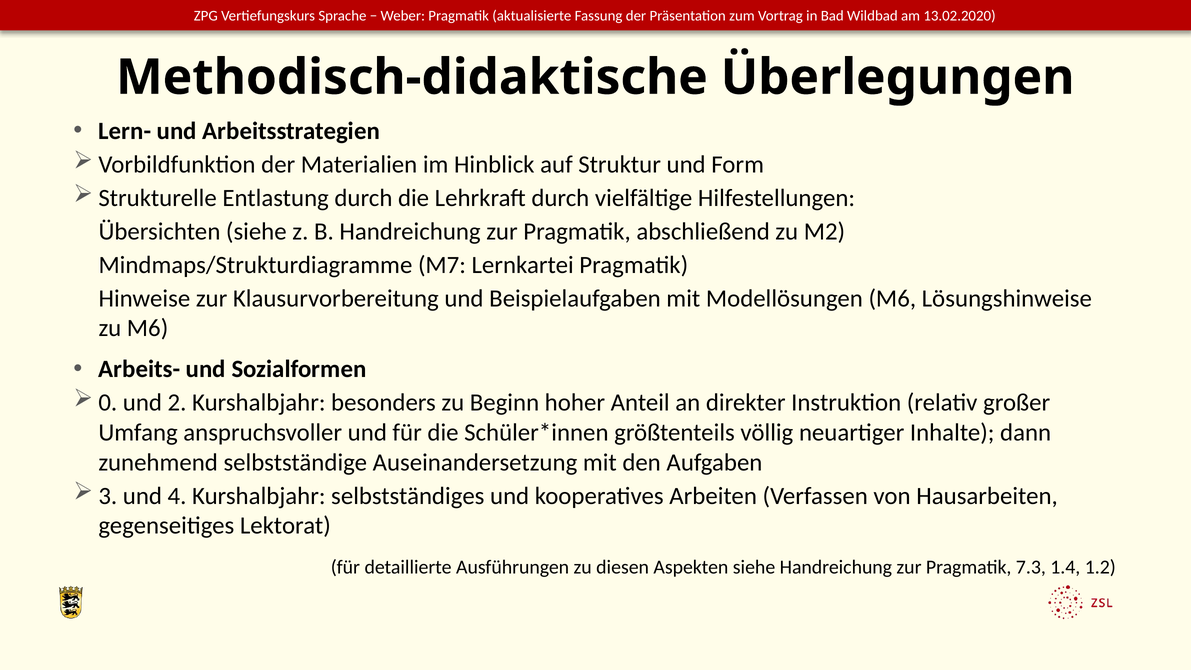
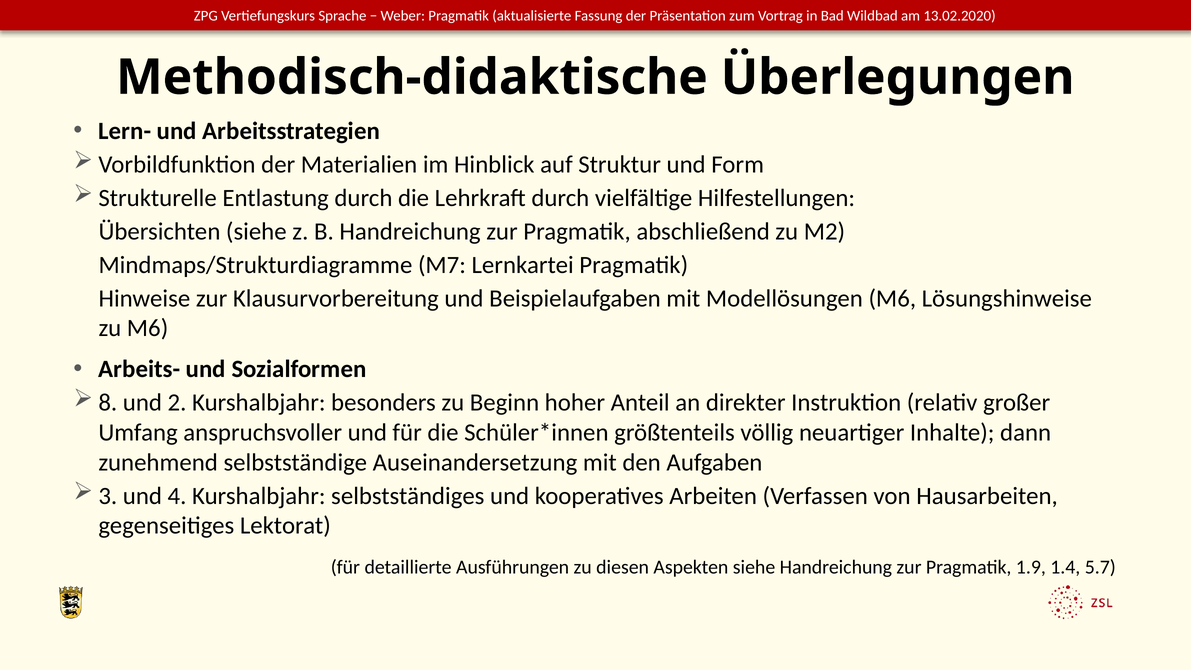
0: 0 -> 8
7.3: 7.3 -> 1.9
1.2: 1.2 -> 5.7
